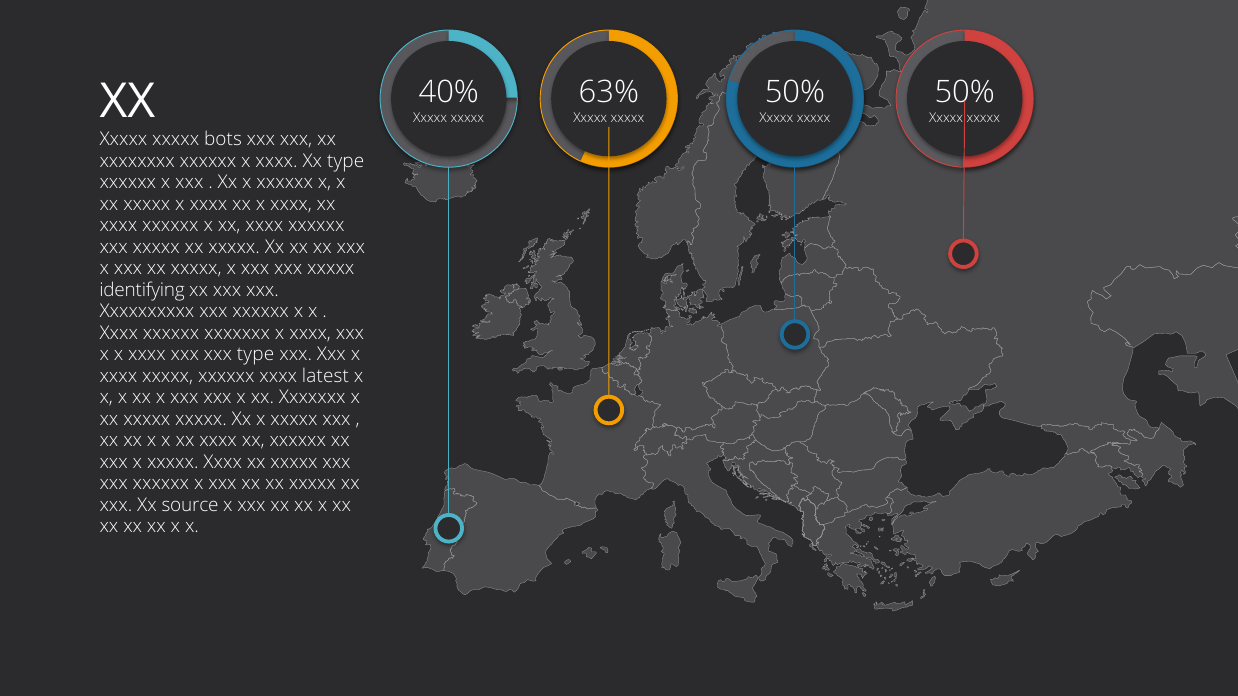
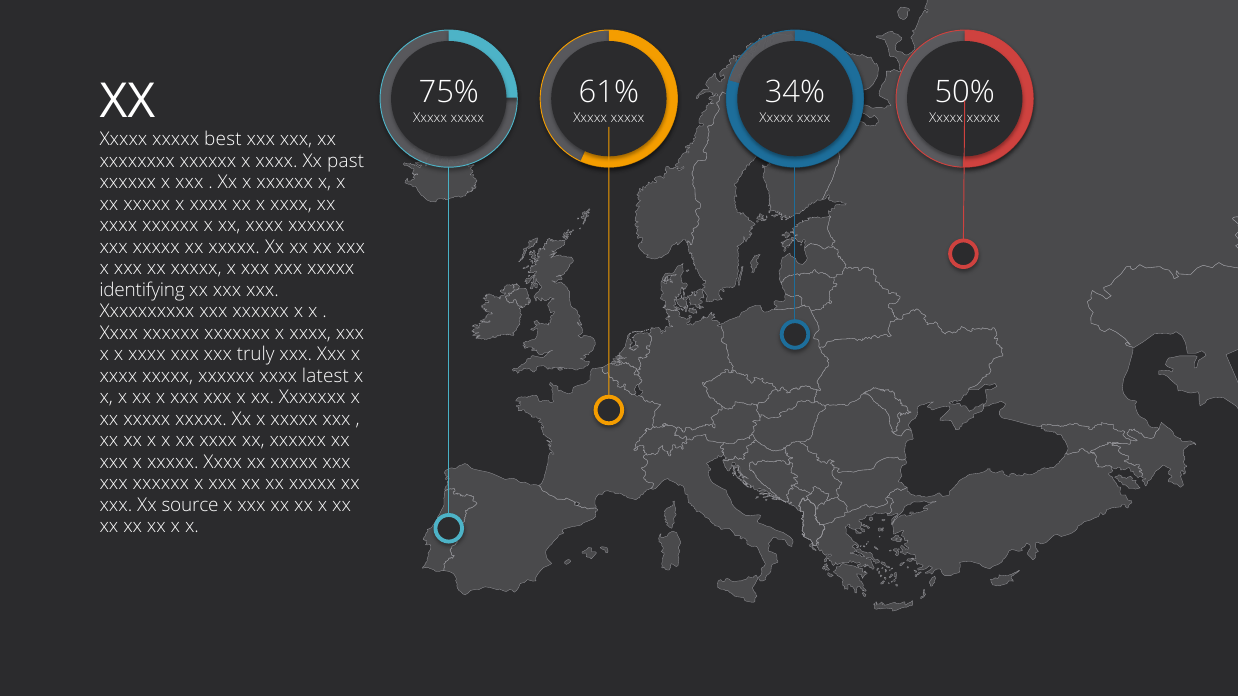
40%: 40% -> 75%
63%: 63% -> 61%
50% at (795, 93): 50% -> 34%
bots: bots -> best
Xx type: type -> past
xxx type: type -> truly
